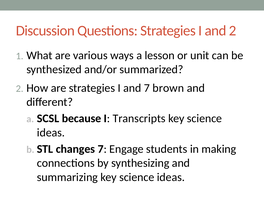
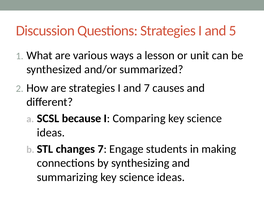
and 2: 2 -> 5
brown: brown -> causes
Transcripts: Transcripts -> Comparing
